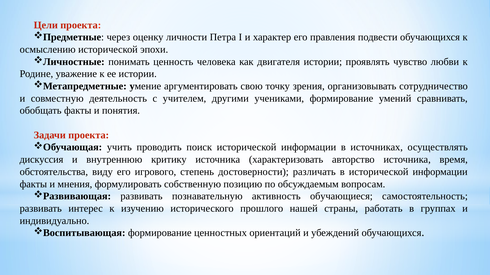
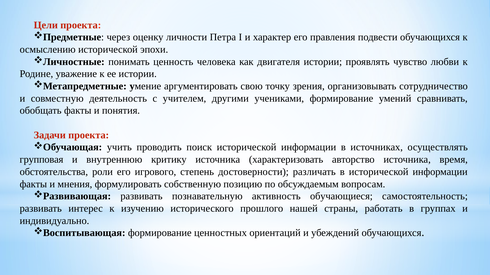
дискуссия: дискуссия -> групповая
виду: виду -> роли
